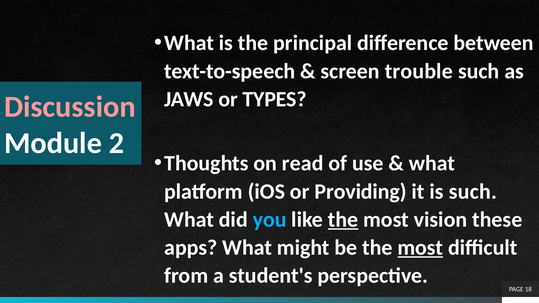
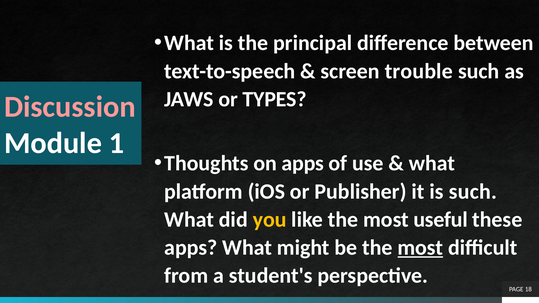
2: 2 -> 1
on read: read -> apps
Providing: Providing -> Publisher
you colour: light blue -> yellow
the at (343, 220) underline: present -> none
vision: vision -> useful
